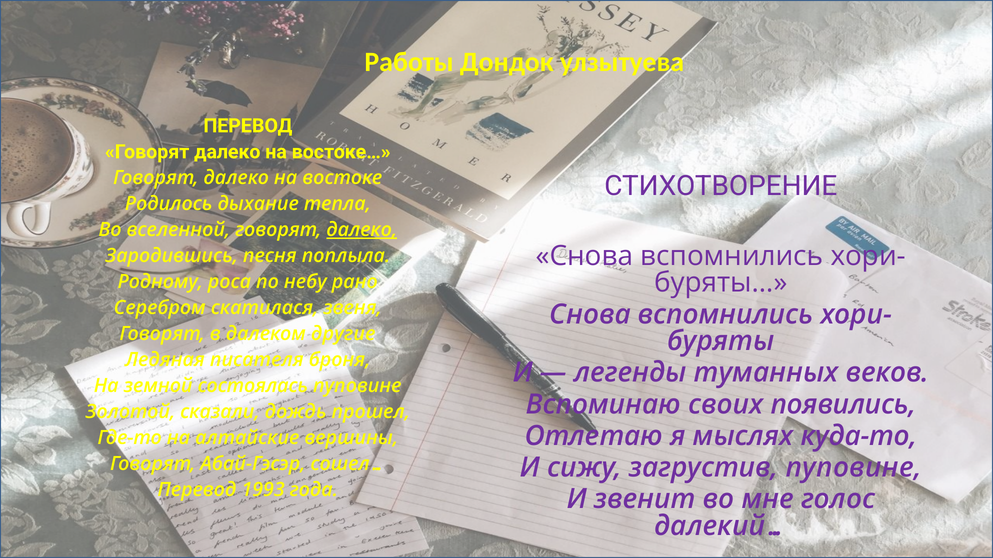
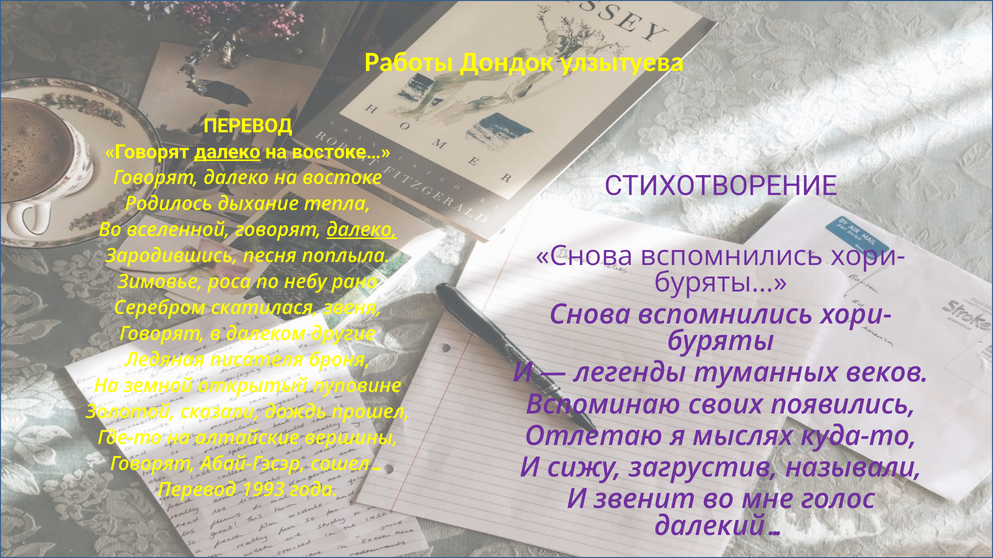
далеко at (227, 152) underline: none -> present
Родному: Родному -> Зимовье
состоялась: состоялась -> открытый
загрустив пуповине: пуповине -> называли
